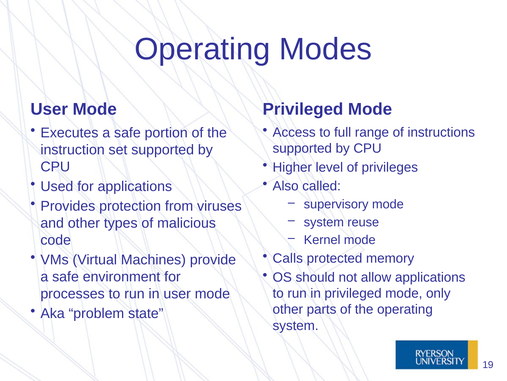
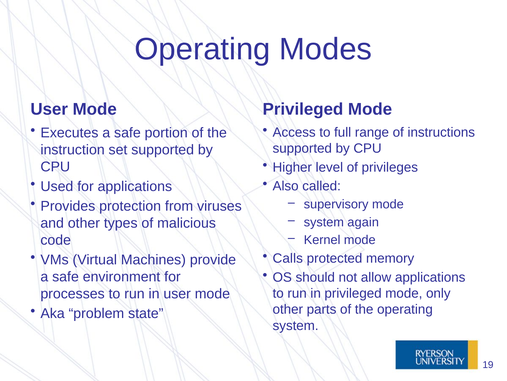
reuse: reuse -> again
